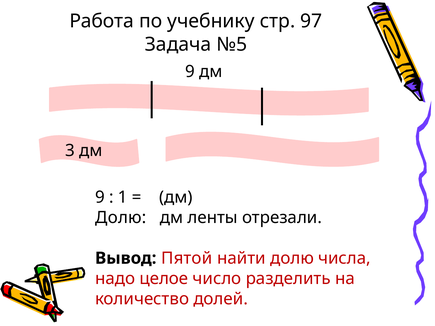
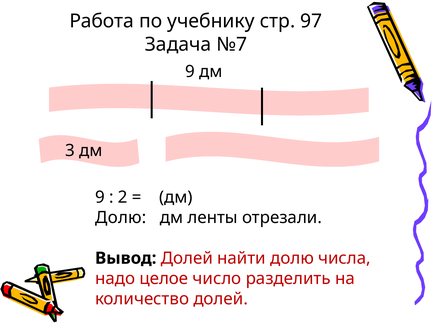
№5: №5 -> №7
1: 1 -> 2
Вывод Пятой: Пятой -> Долей
